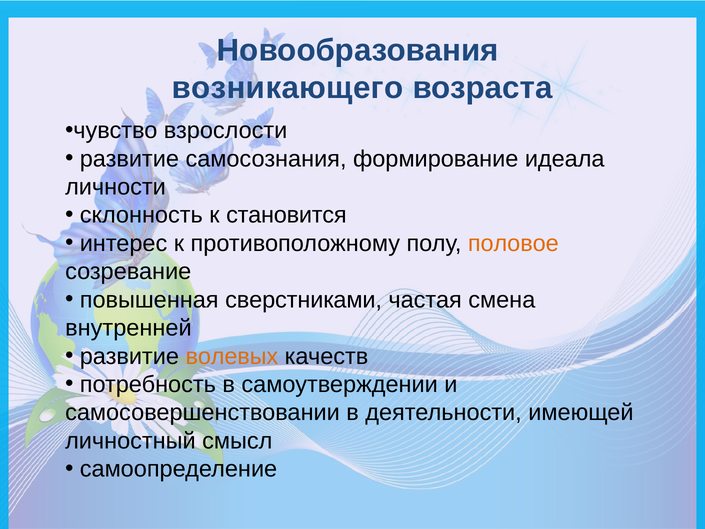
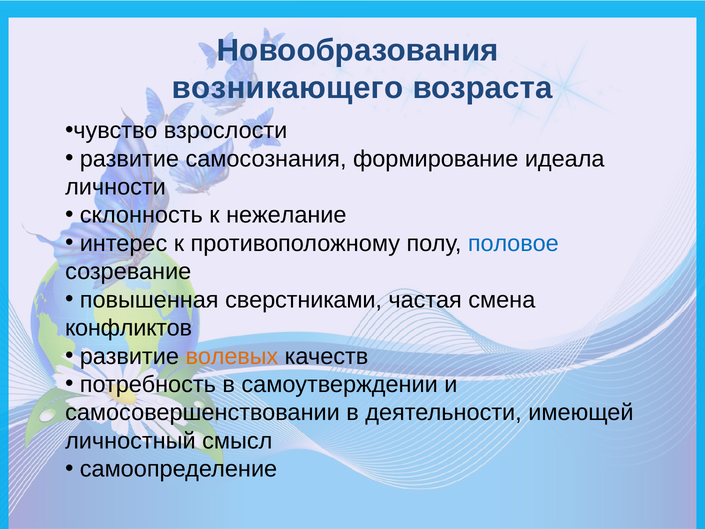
становится: становится -> нежелание
половое colour: orange -> blue
внутренней: внутренней -> конфликтов
